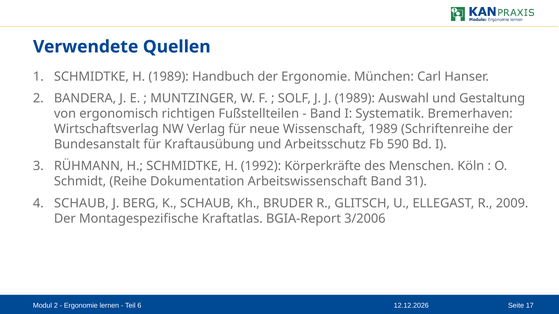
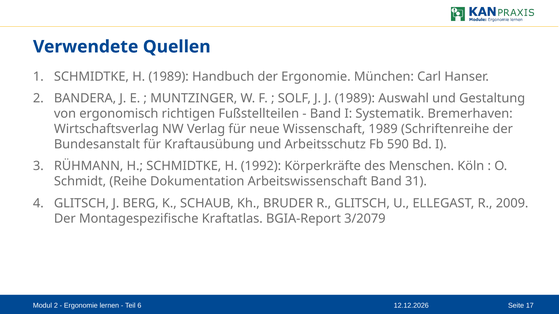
SCHAUB at (81, 203): SCHAUB -> GLITSCH
3/2006: 3/2006 -> 3/2079
